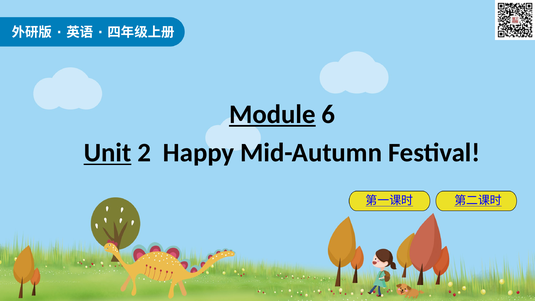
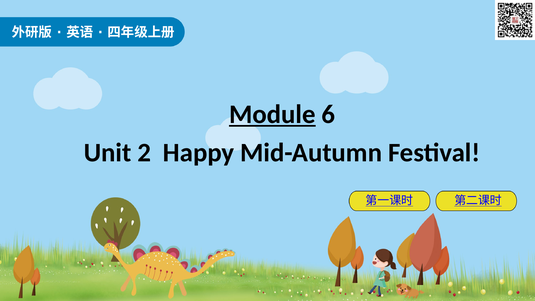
Unit underline: present -> none
